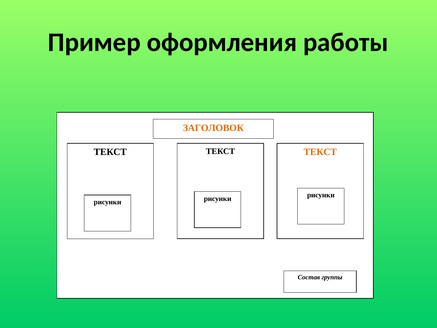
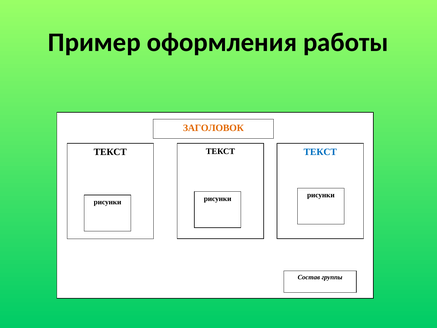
ТЕКСТ at (320, 152) colour: orange -> blue
